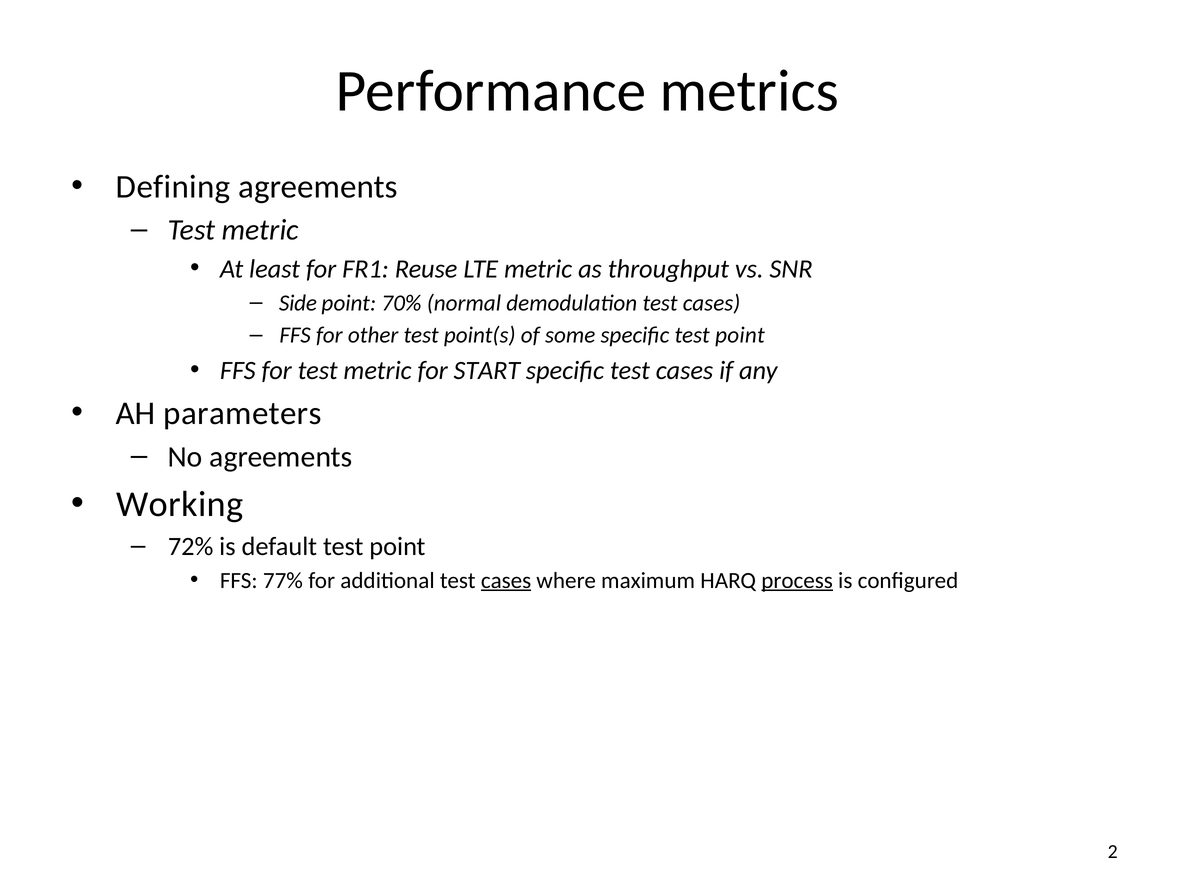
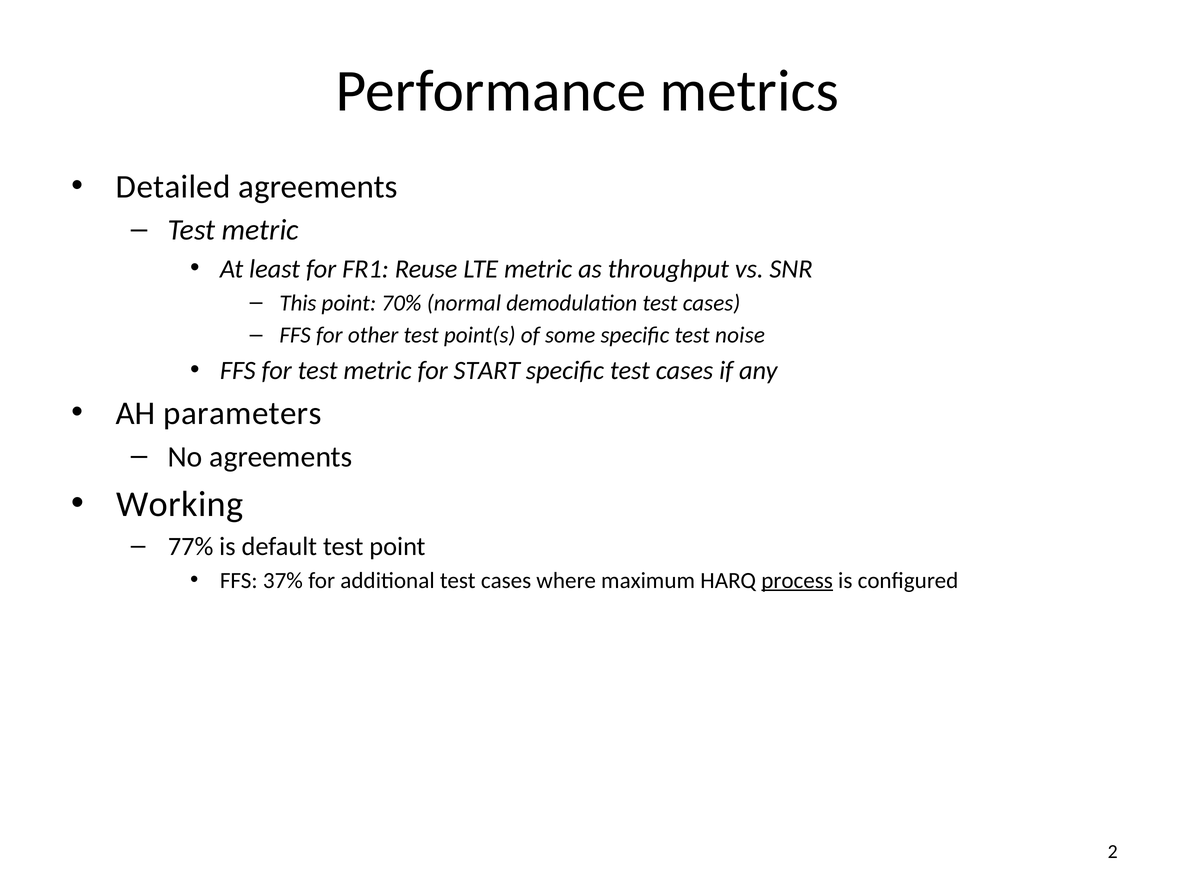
Defining: Defining -> Detailed
Side: Side -> This
specific test point: point -> noise
72%: 72% -> 77%
77%: 77% -> 37%
cases at (506, 580) underline: present -> none
